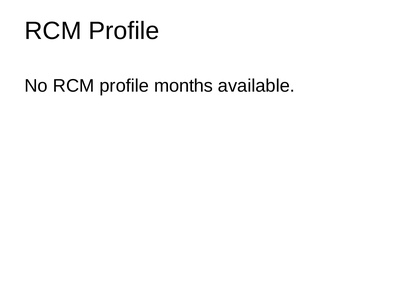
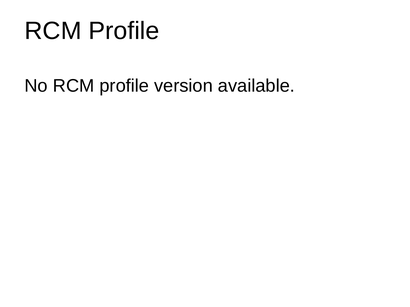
months: months -> version
